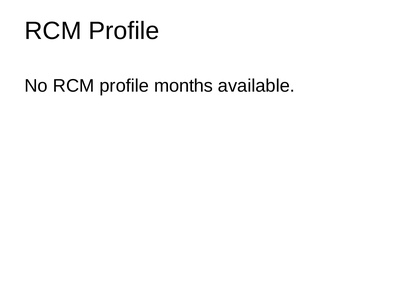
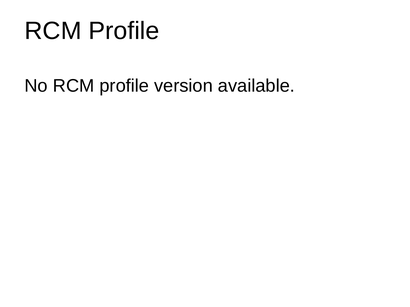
months: months -> version
